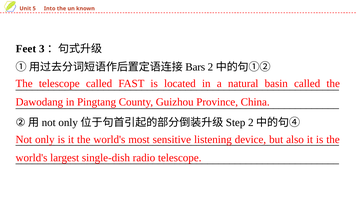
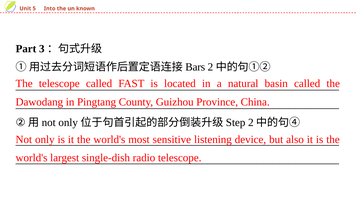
Feet: Feet -> Part
